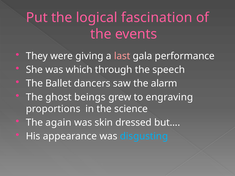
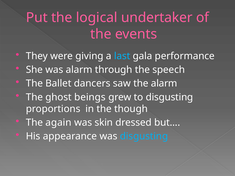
fascination: fascination -> undertaker
last colour: pink -> light blue
was which: which -> alarm
to engraving: engraving -> disgusting
science: science -> though
